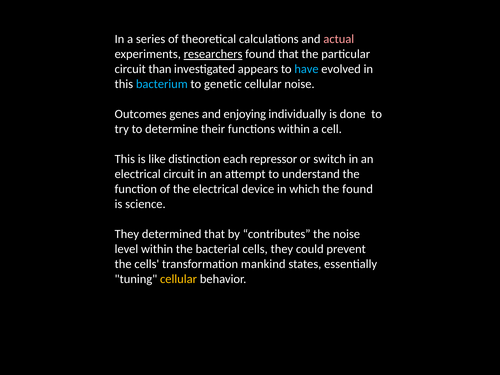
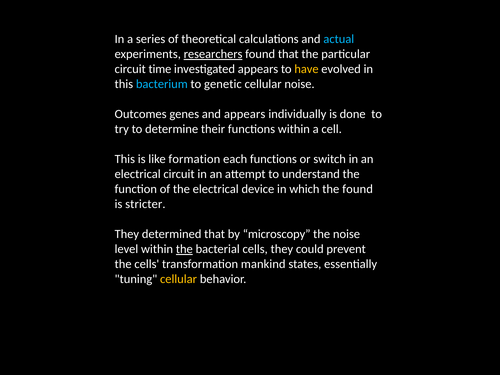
actual colour: pink -> light blue
than: than -> time
have colour: light blue -> yellow
and enjoying: enjoying -> appears
distinction: distinction -> formation
each repressor: repressor -> functions
science: science -> stricter
contributes: contributes -> microscopy
the at (184, 249) underline: none -> present
